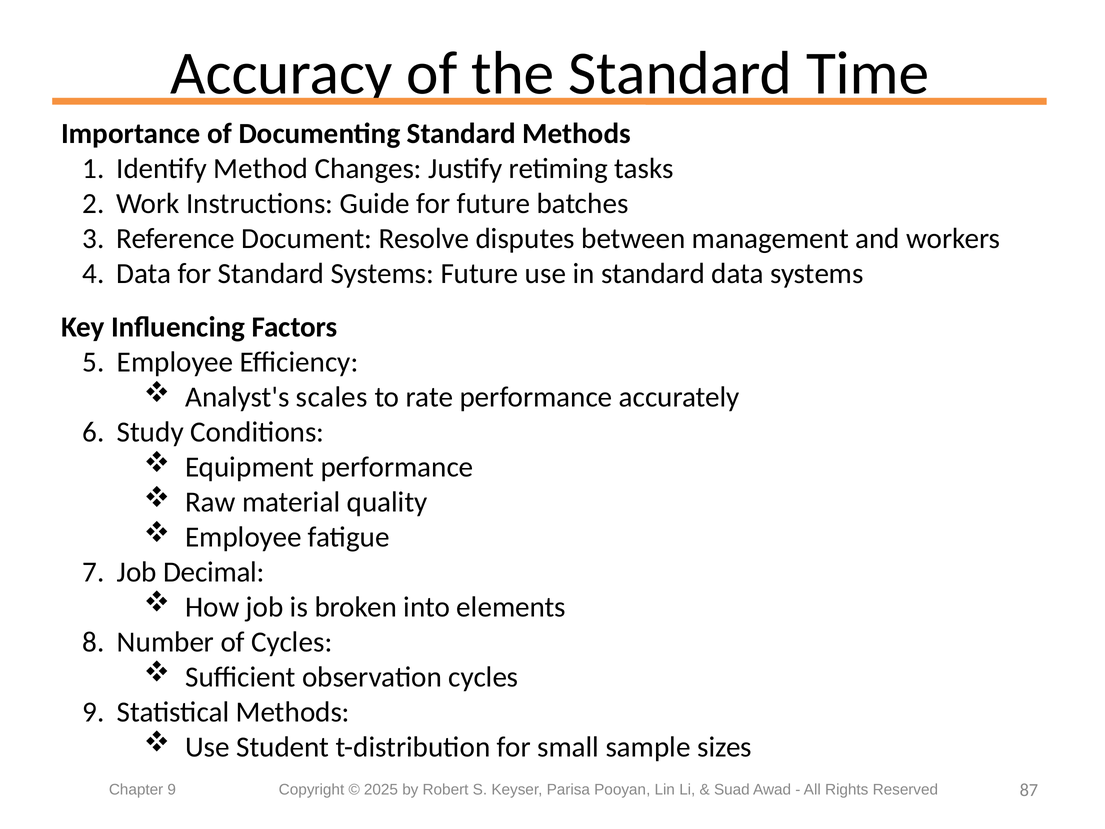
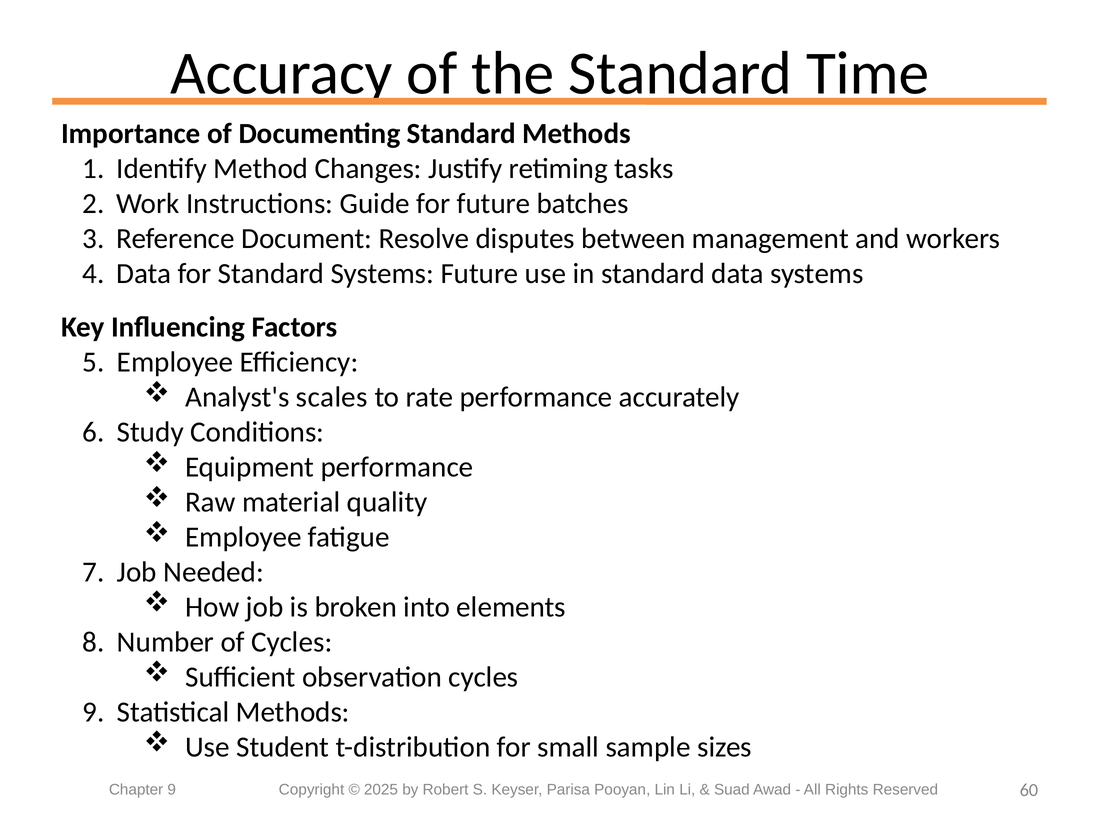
Decimal: Decimal -> Needed
87: 87 -> 60
